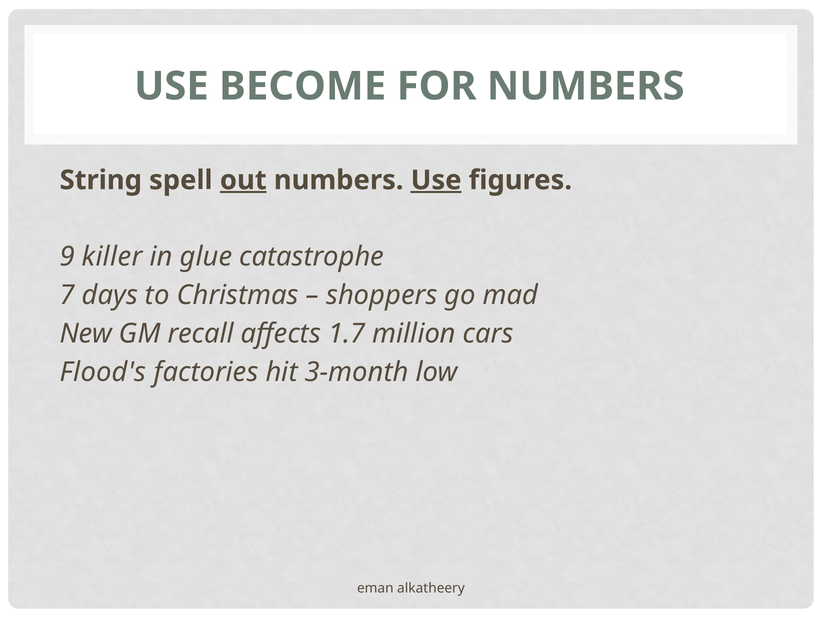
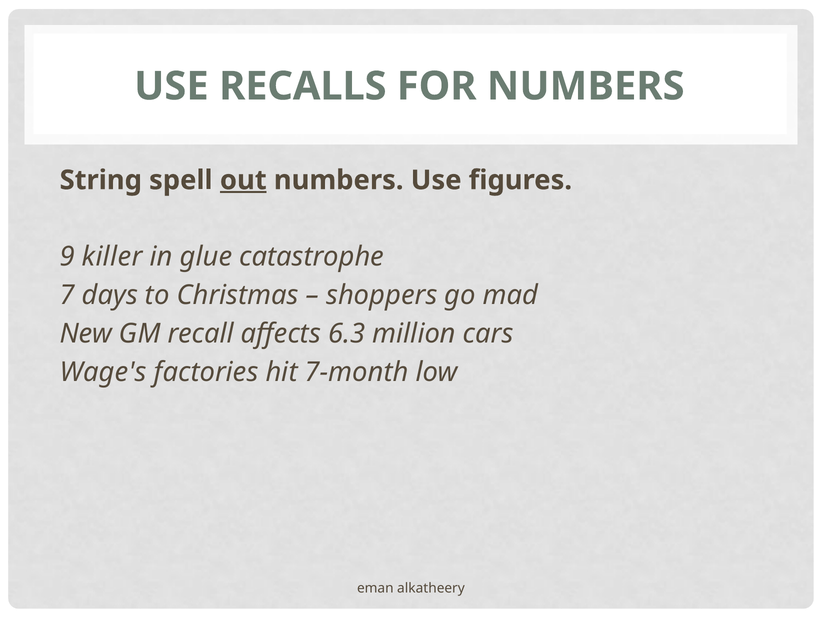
BECOME: BECOME -> RECALLS
Use at (436, 180) underline: present -> none
1.7: 1.7 -> 6.3
Flood's: Flood's -> Wage's
3-month: 3-month -> 7-month
